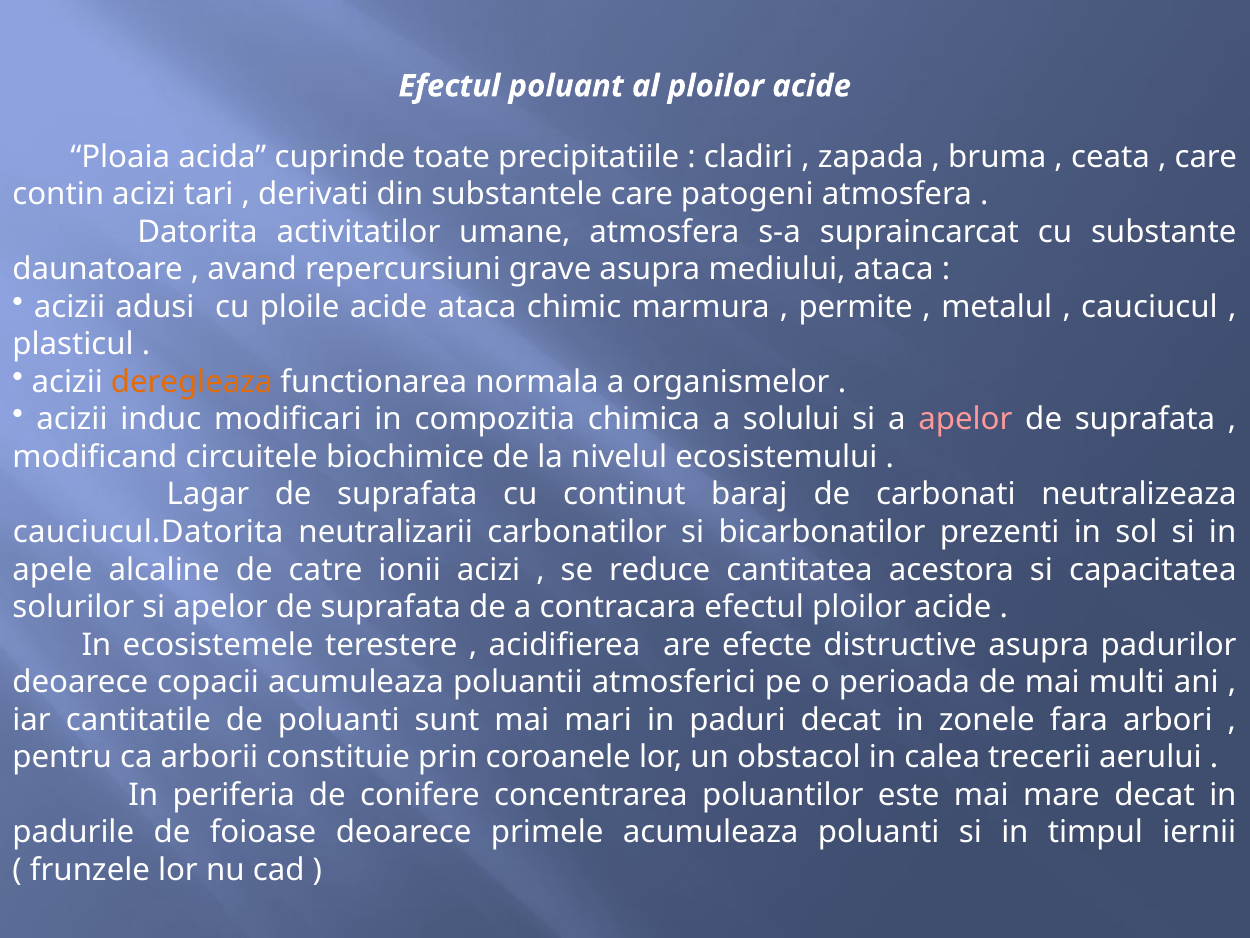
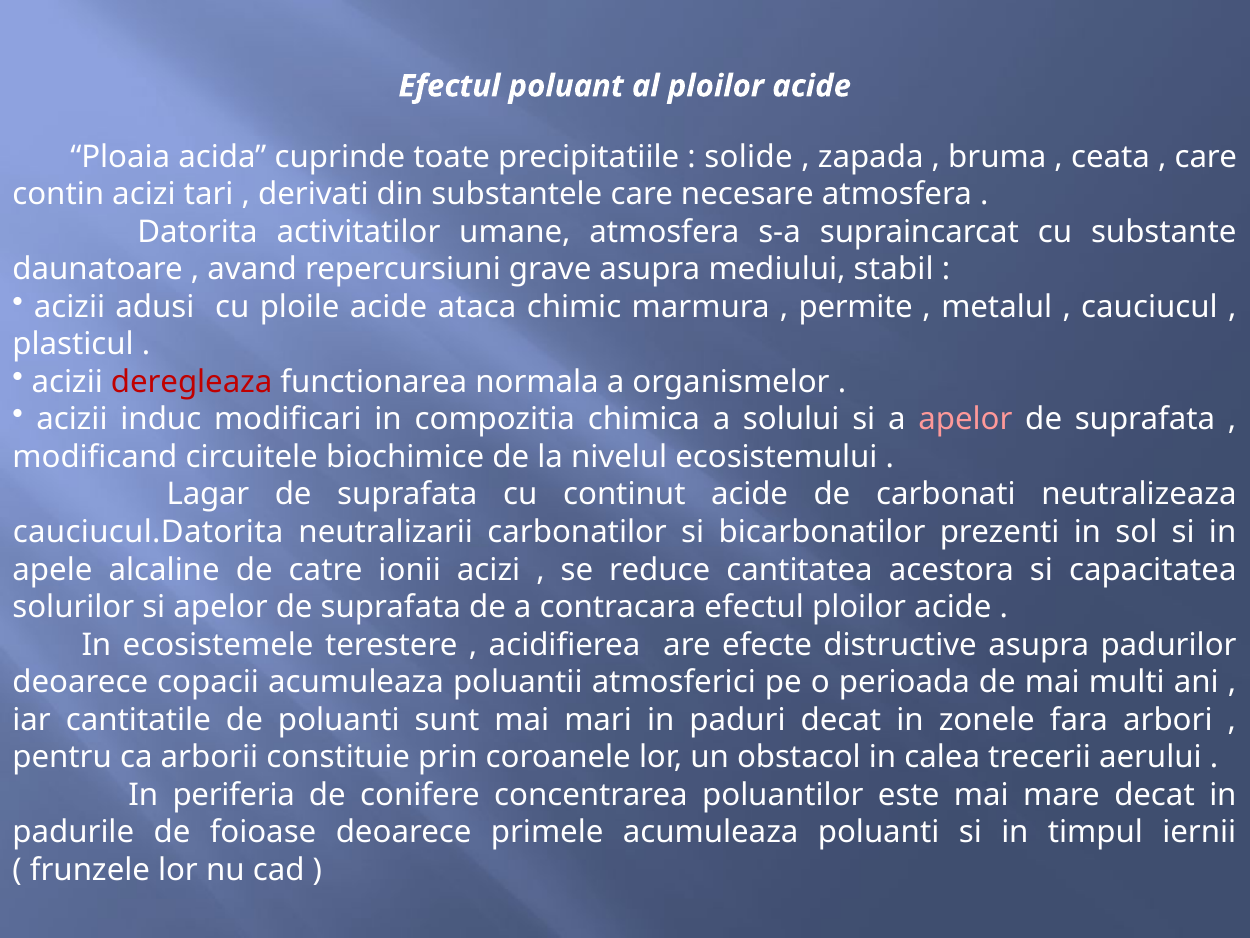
cladiri: cladiri -> solide
patogeni: patogeni -> necesare
mediului ataca: ataca -> stabil
deregleaza colour: orange -> red
continut baraj: baraj -> acide
